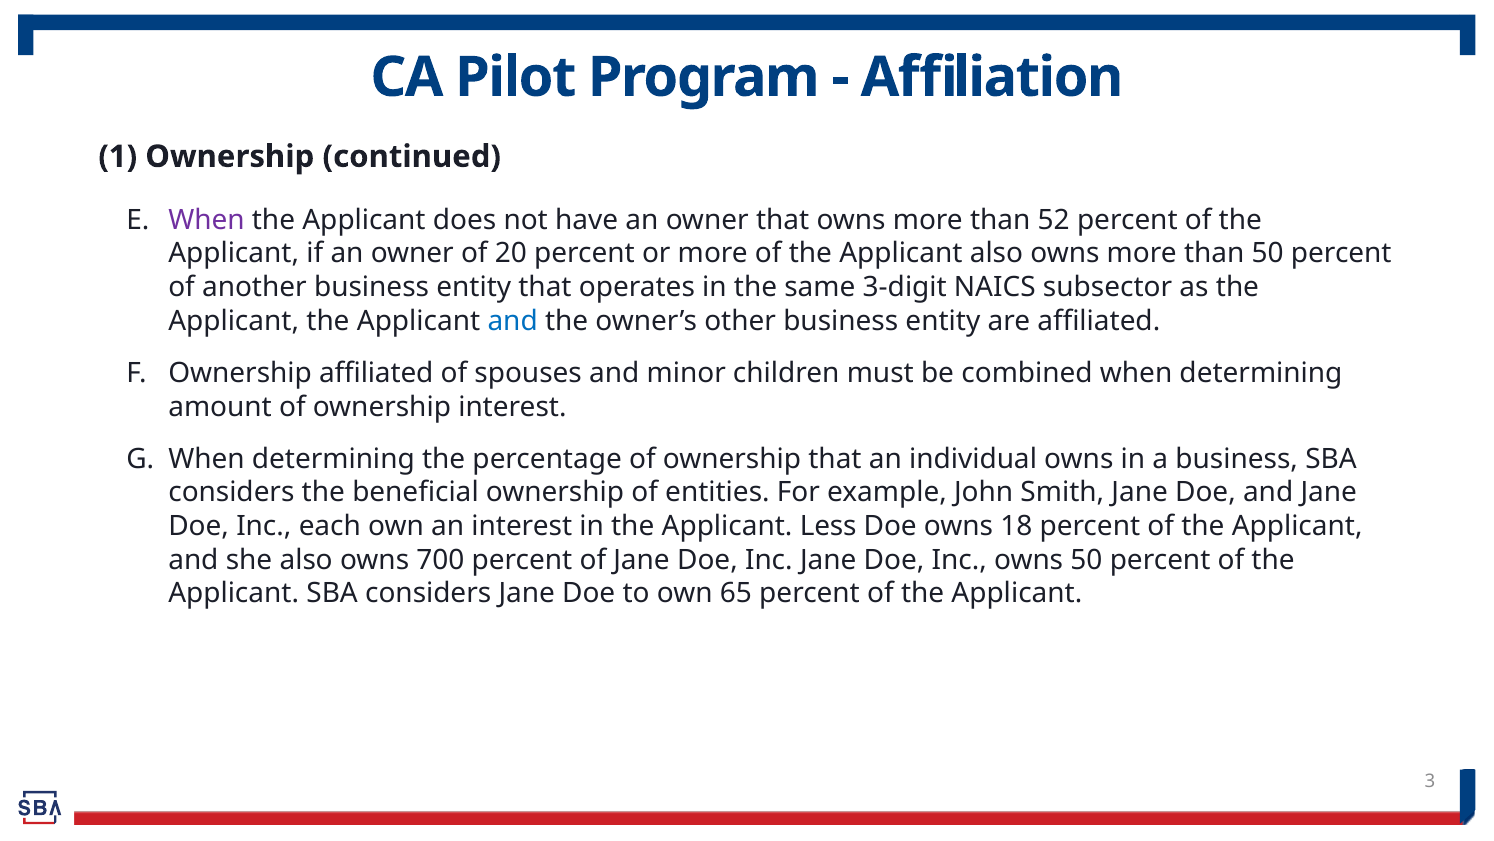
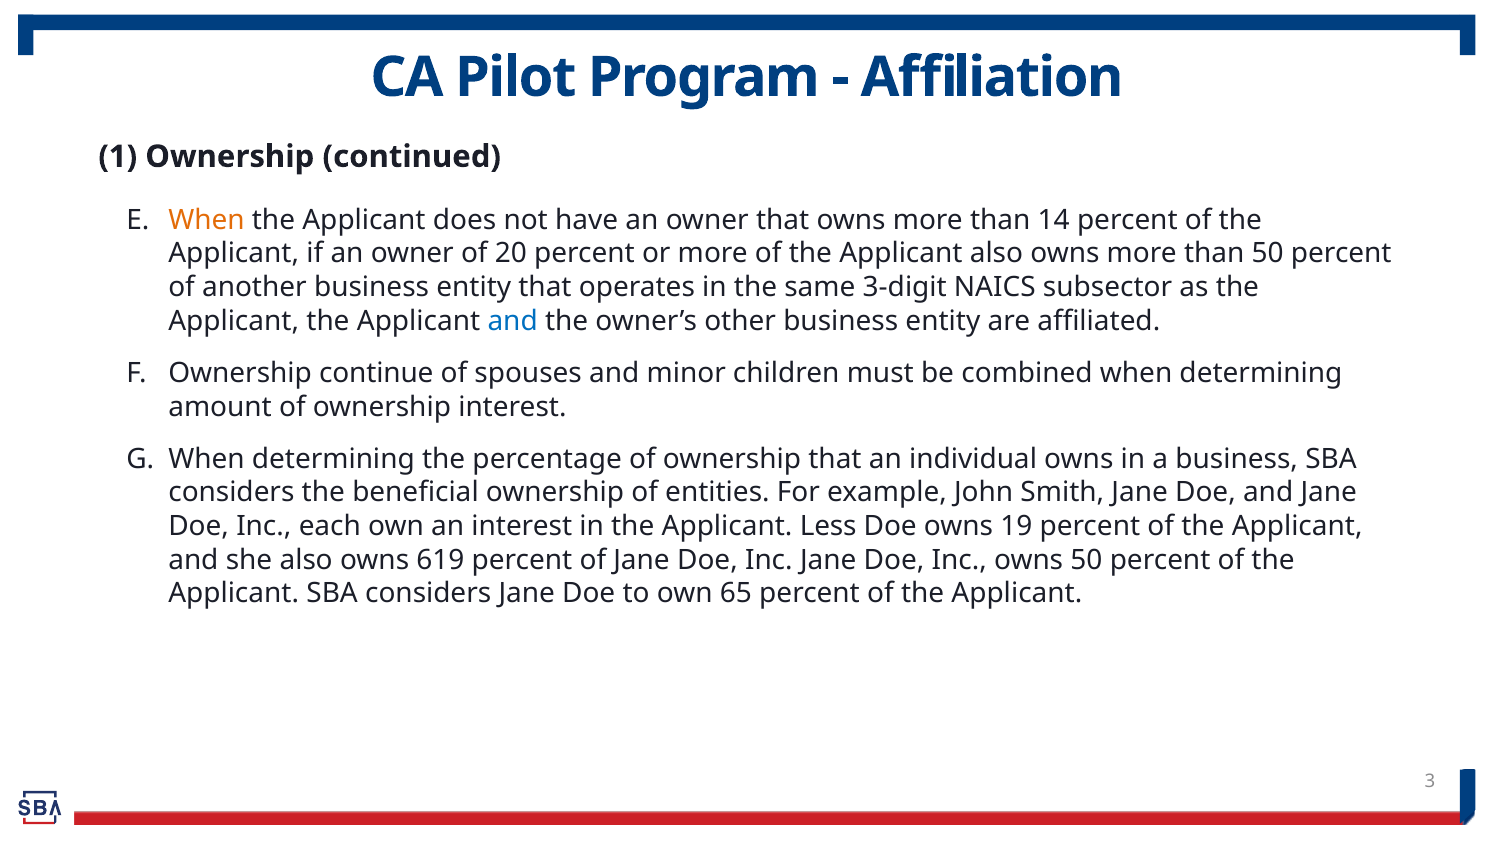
When at (207, 220) colour: purple -> orange
52: 52 -> 14
Ownership affiliated: affiliated -> continue
18: 18 -> 19
700: 700 -> 619
